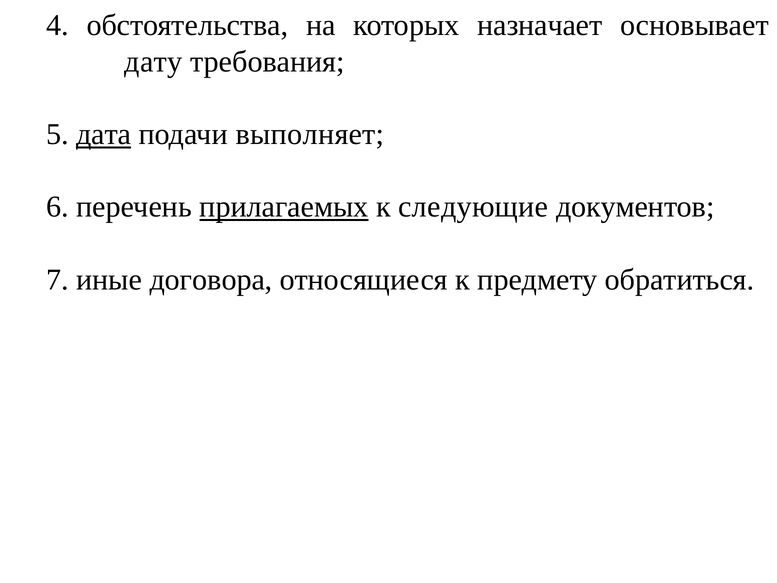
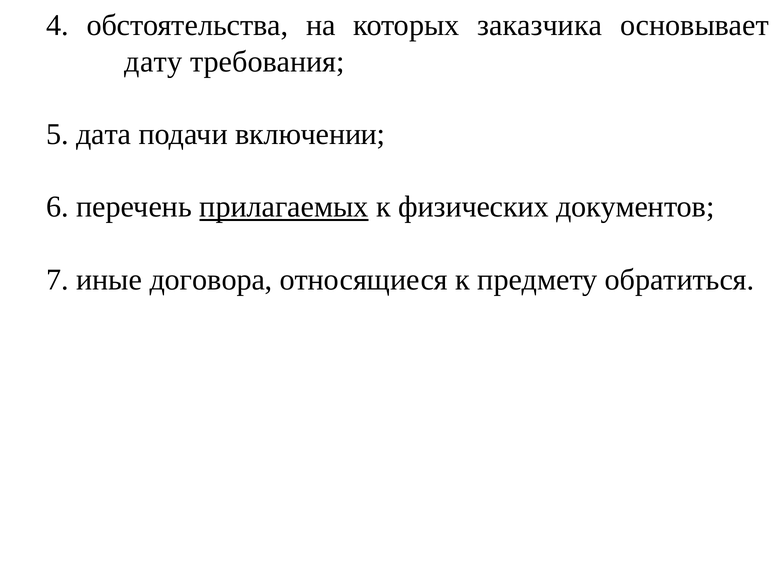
назначает: назначает -> заказчика
дата underline: present -> none
выполняет: выполняет -> включении
следующие: следующие -> физических
